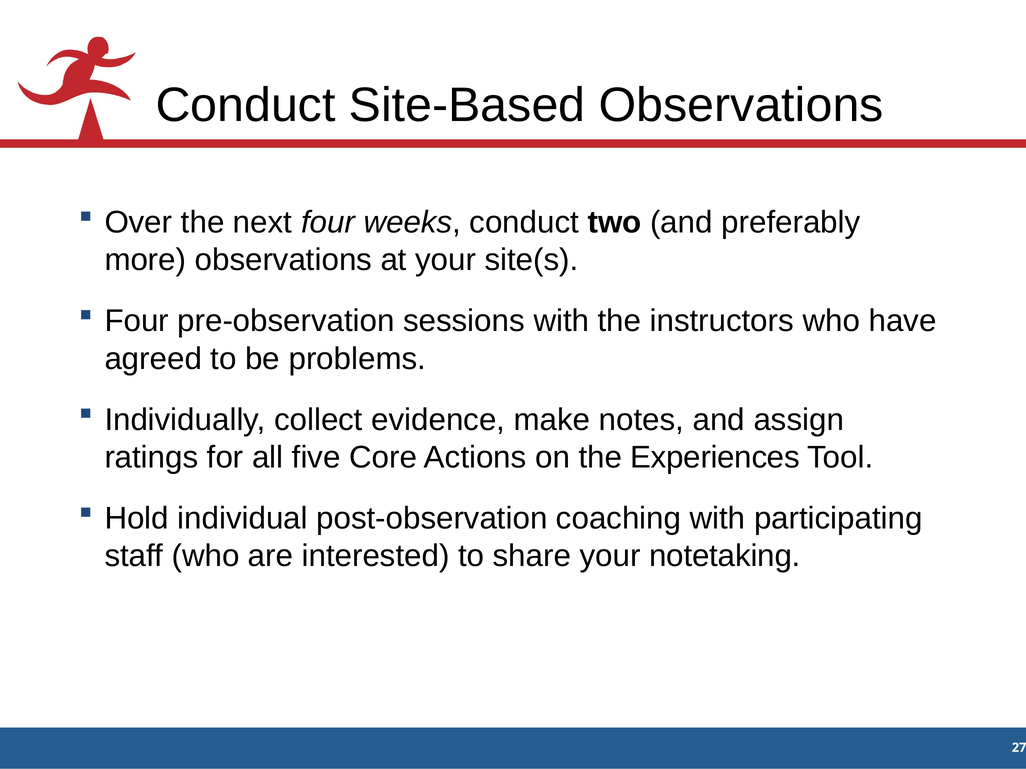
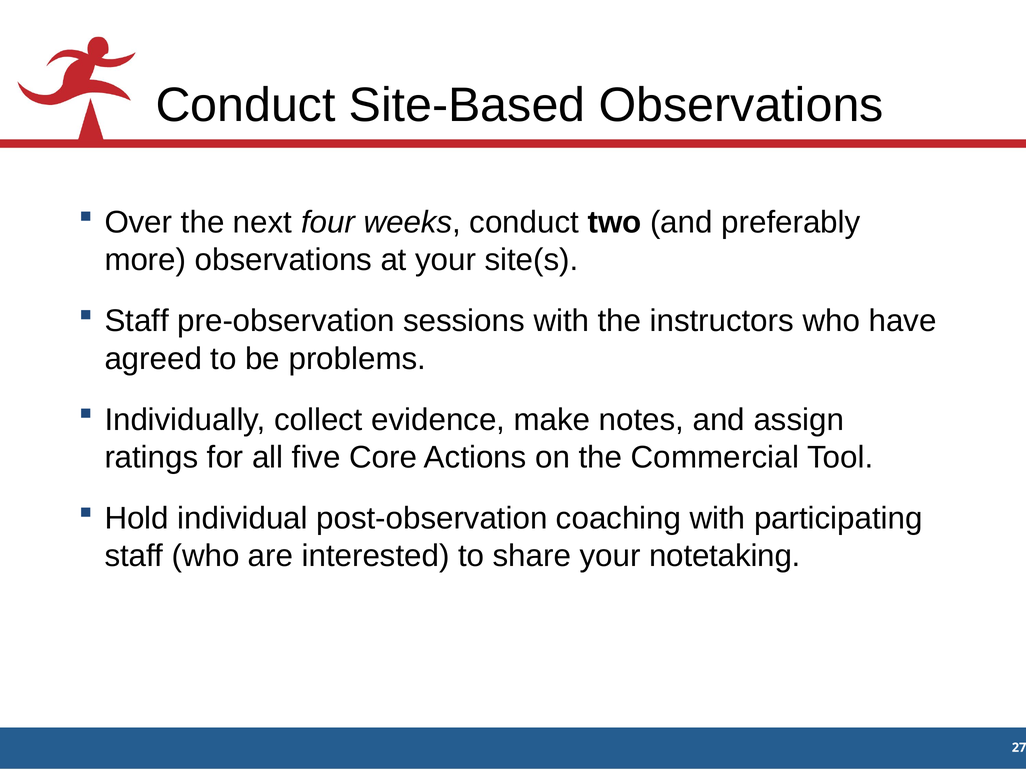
Four at (137, 321): Four -> Staff
Experiences: Experiences -> Commercial
